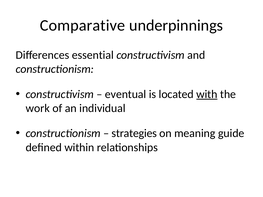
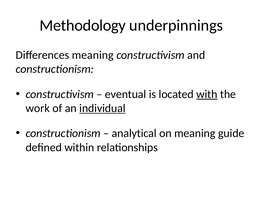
Comparative: Comparative -> Methodology
Differences essential: essential -> meaning
individual underline: none -> present
strategies: strategies -> analytical
